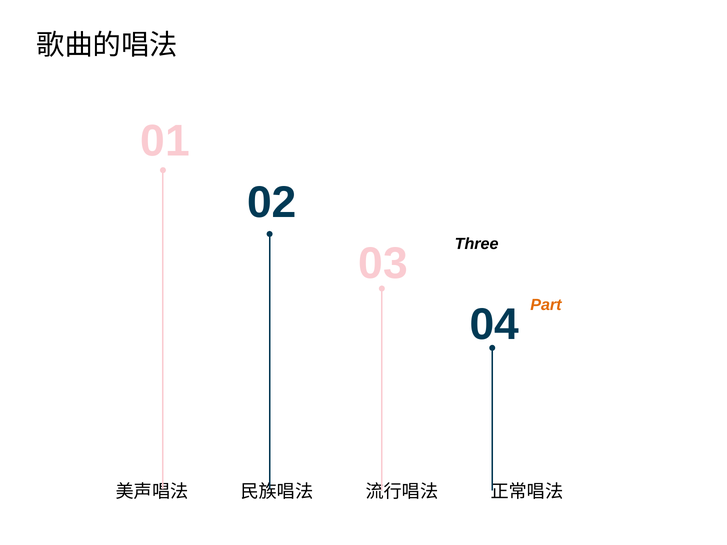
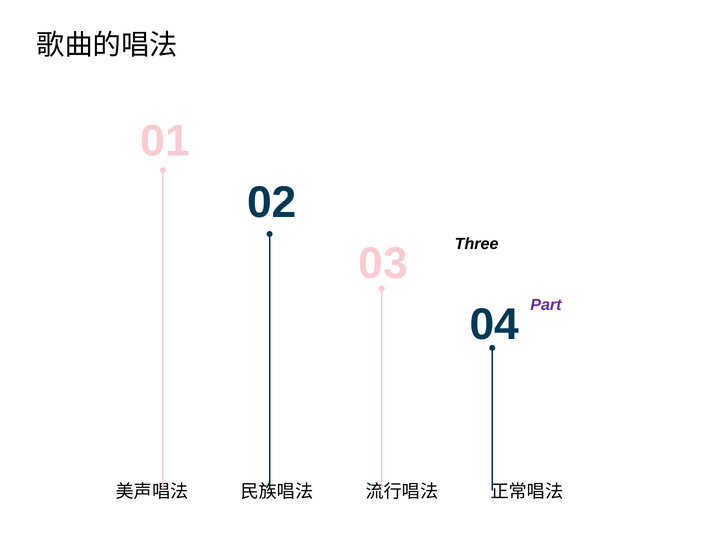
Part at (546, 305) colour: orange -> purple
